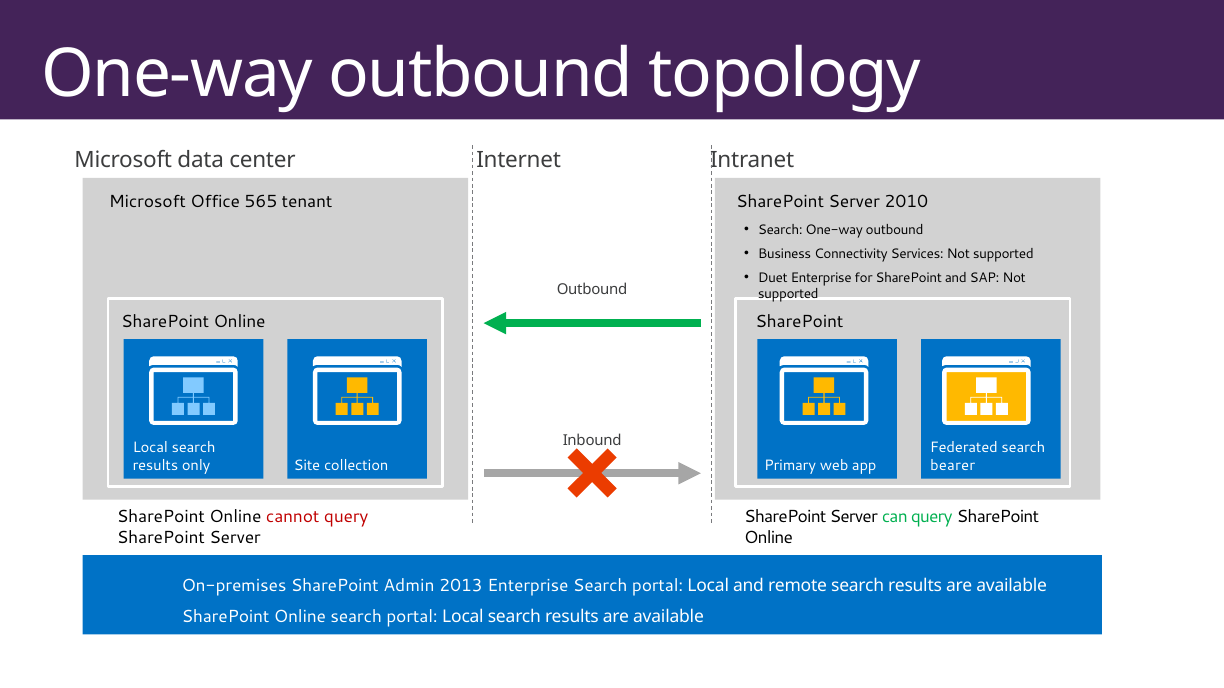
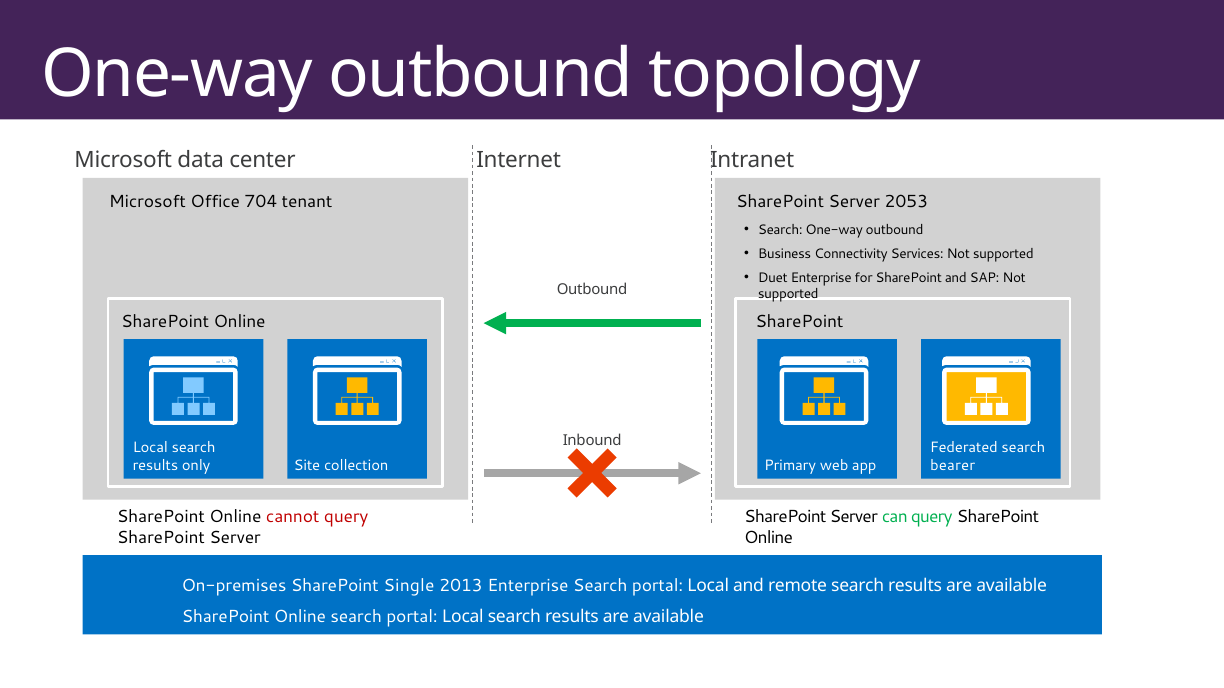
565: 565 -> 704
2010: 2010 -> 2053
Admin: Admin -> Single
